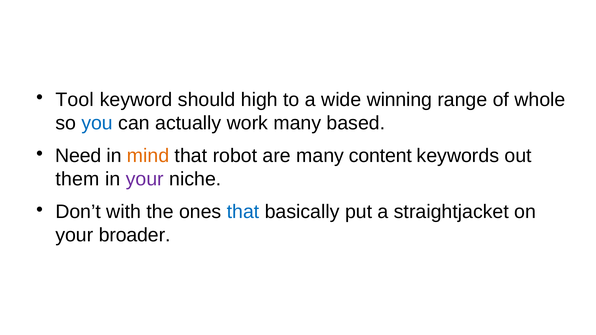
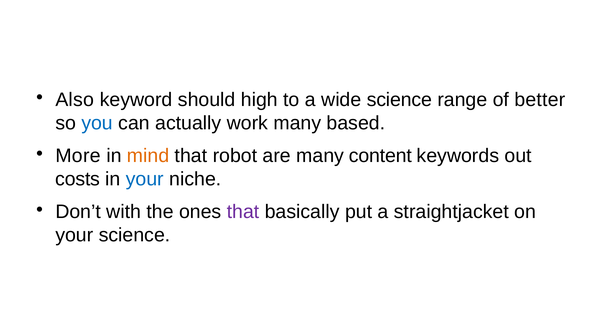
Tool: Tool -> Also
wide winning: winning -> science
whole: whole -> better
Need: Need -> More
them: them -> costs
your at (145, 179) colour: purple -> blue
that at (243, 212) colour: blue -> purple
your broader: broader -> science
